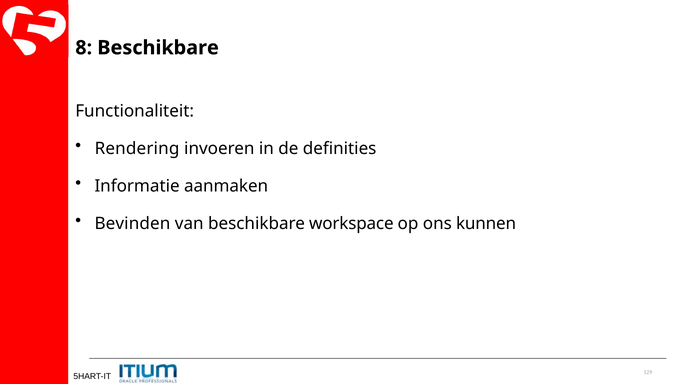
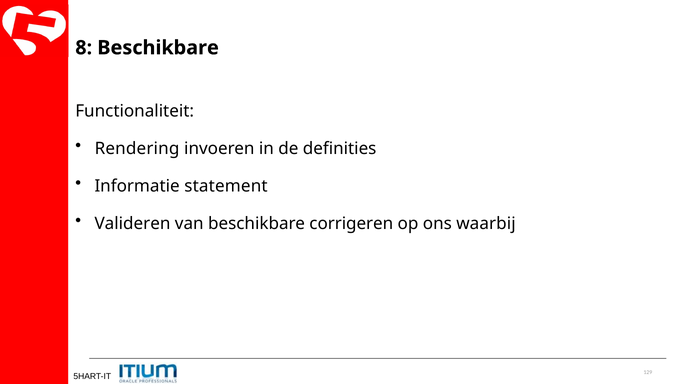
aanmaken: aanmaken -> statement
Bevinden: Bevinden -> Valideren
workspace: workspace -> corrigeren
kunnen: kunnen -> waarbij
